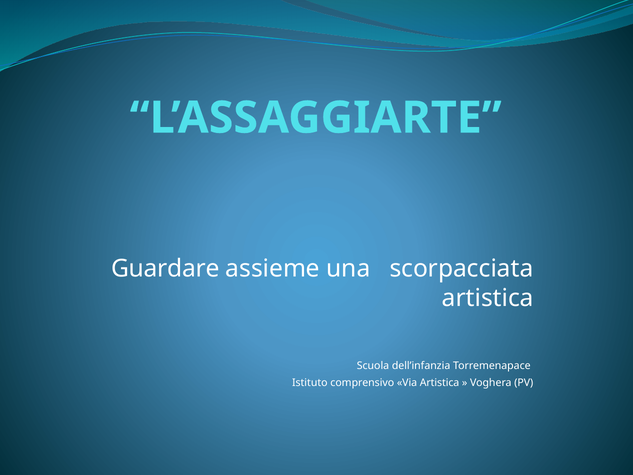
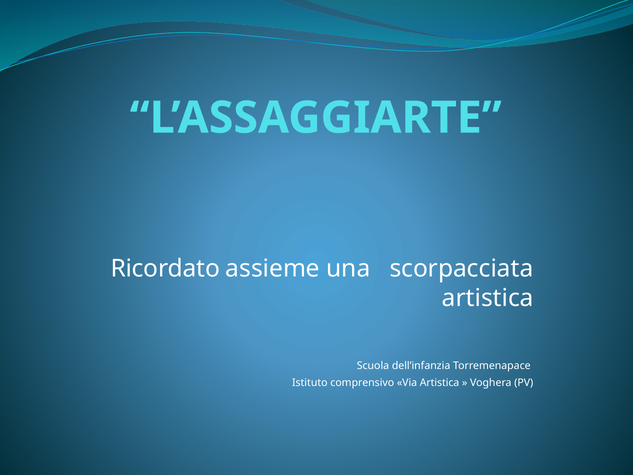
Guardare: Guardare -> Ricordato
